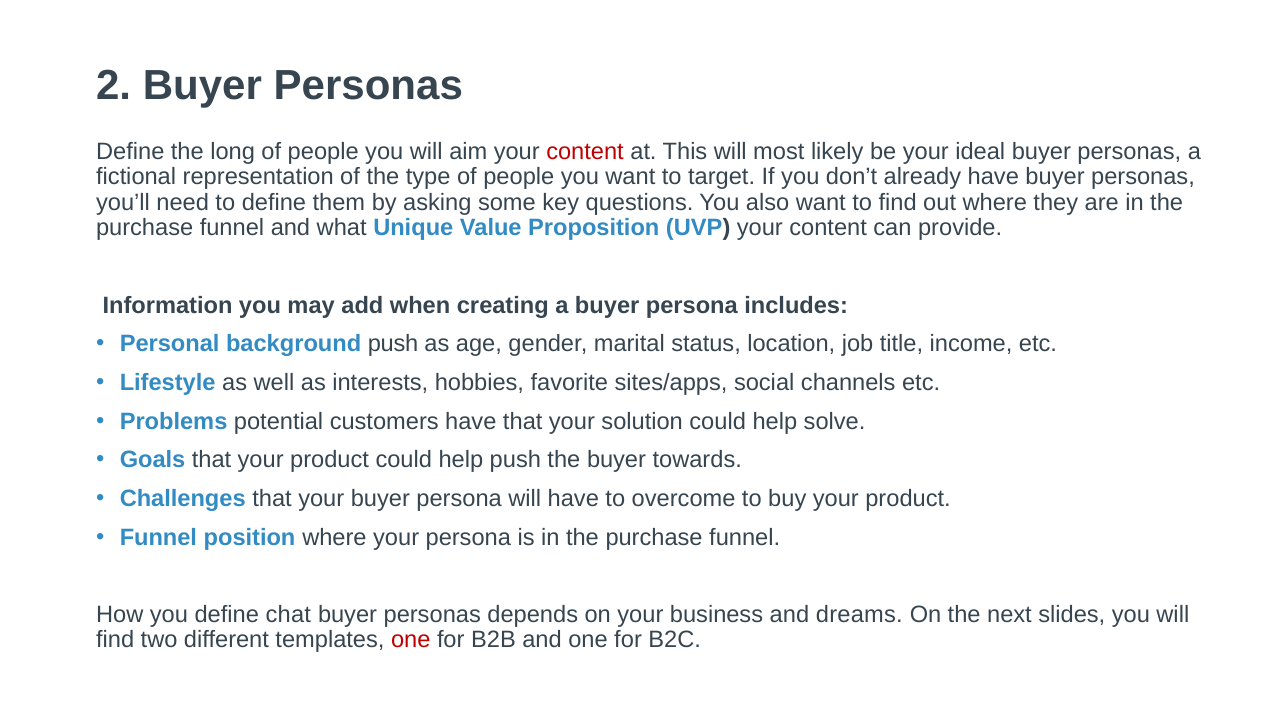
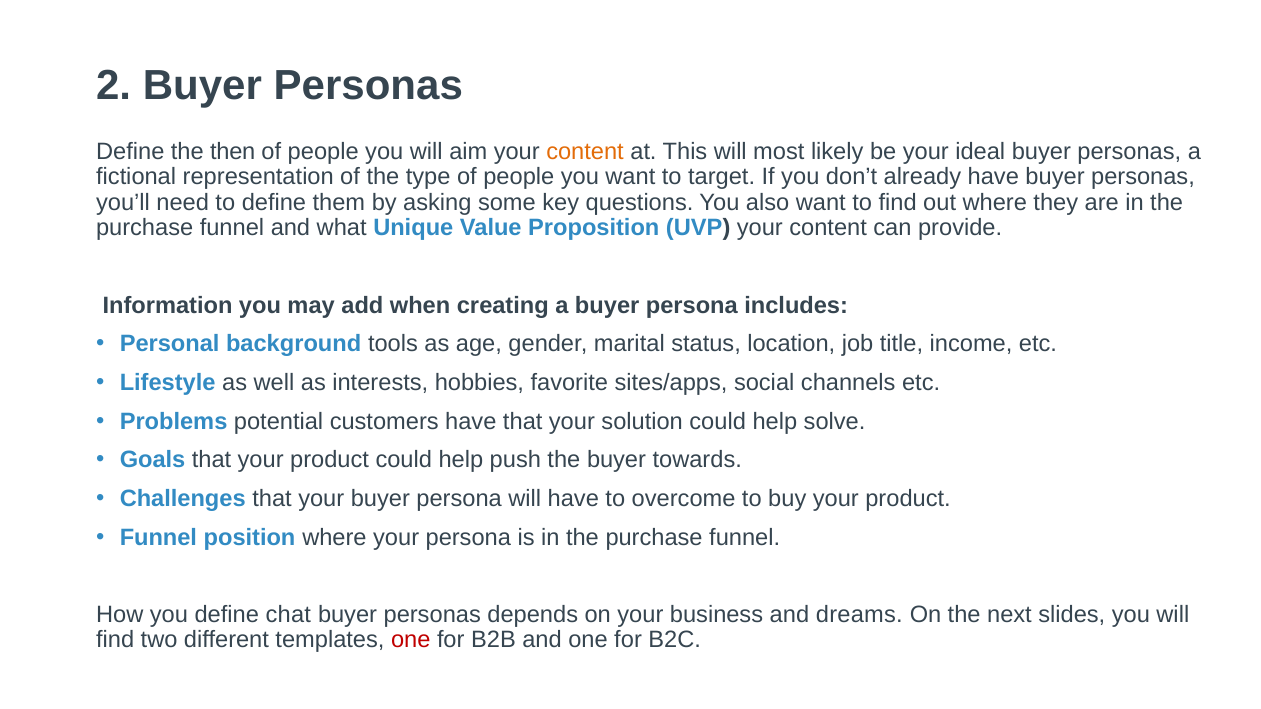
long: long -> then
content at (585, 151) colour: red -> orange
background push: push -> tools
